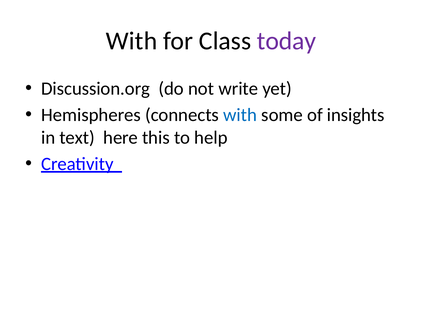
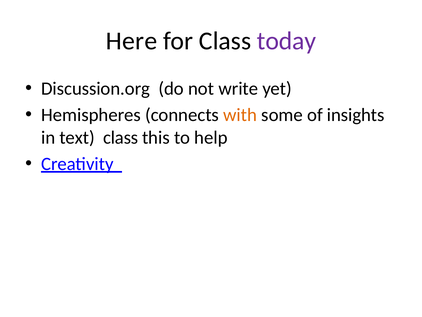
With at (132, 41): With -> Here
with at (240, 115) colour: blue -> orange
text here: here -> class
